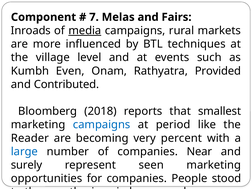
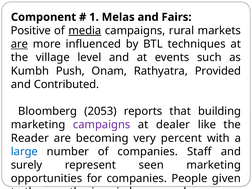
7: 7 -> 1
Inroads: Inroads -> Positive
are at (19, 44) underline: none -> present
Even: Even -> Push
2018: 2018 -> 2053
smallest: smallest -> building
campaigns at (102, 125) colour: blue -> purple
period: period -> dealer
Near: Near -> Staff
stood: stood -> given
